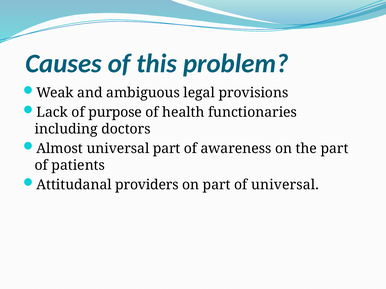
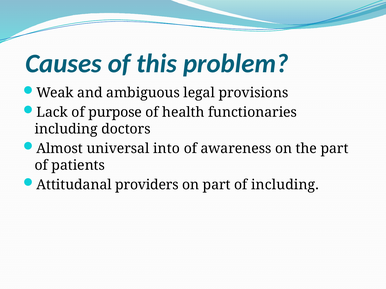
universal part: part -> into
of universal: universal -> including
